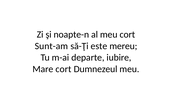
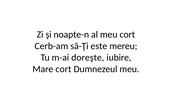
Sunt-am: Sunt-am -> Cerb-am
departe: departe -> doreşte
